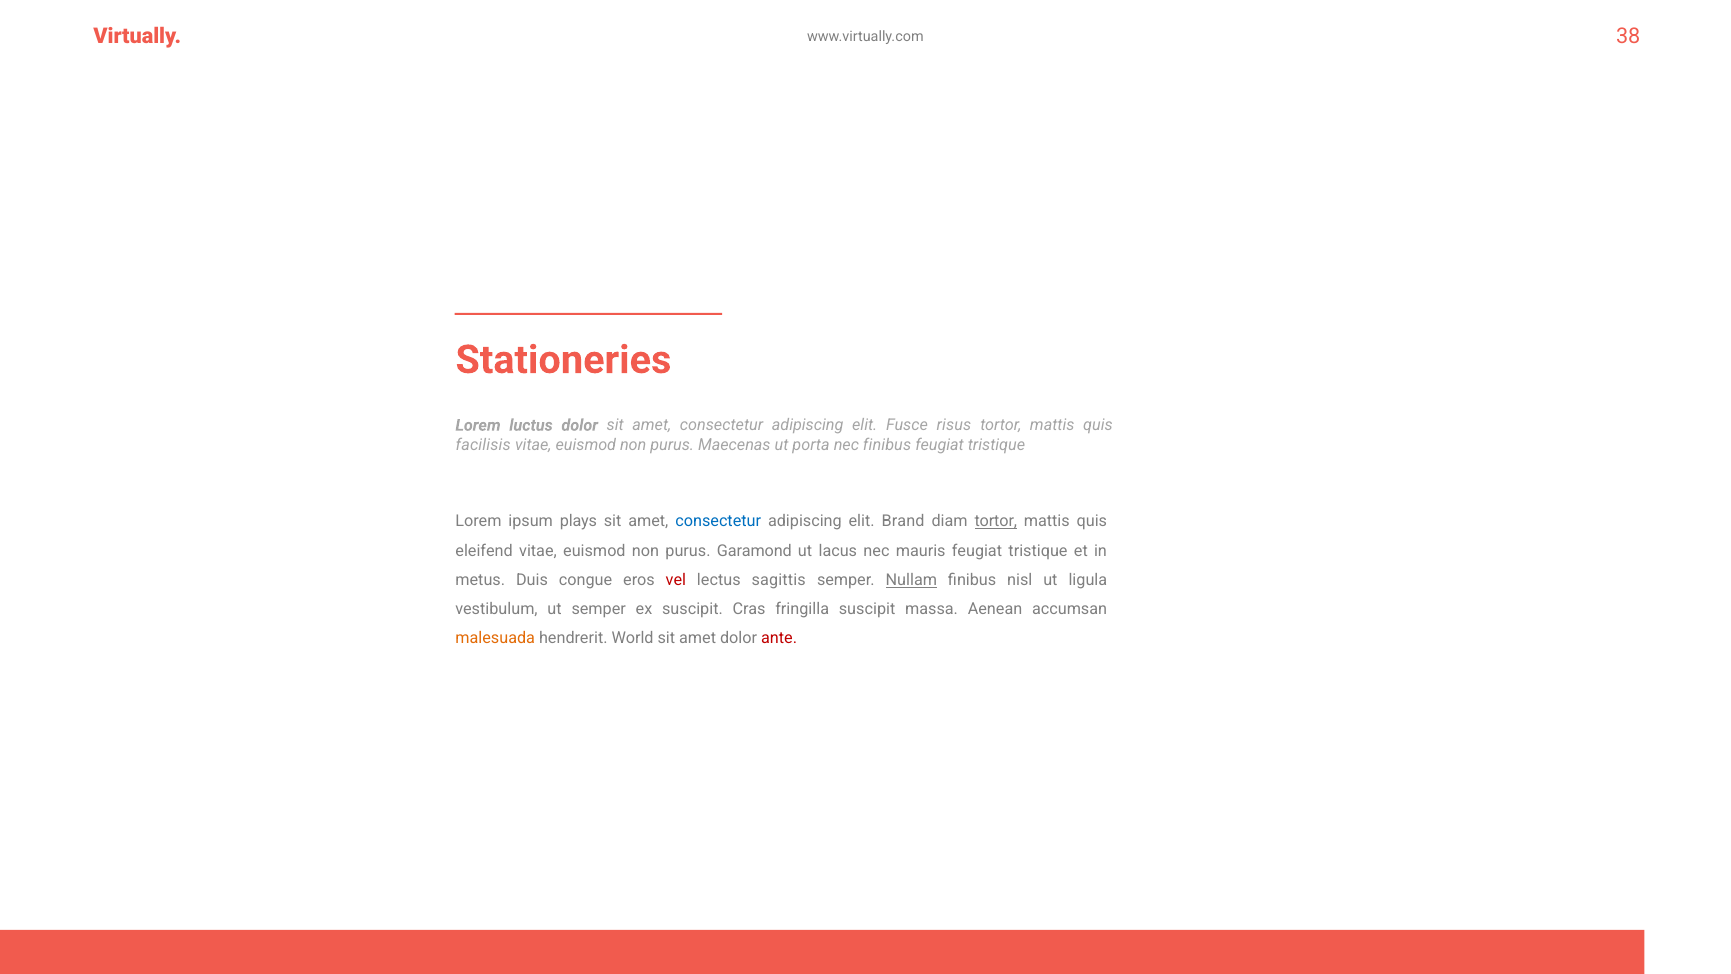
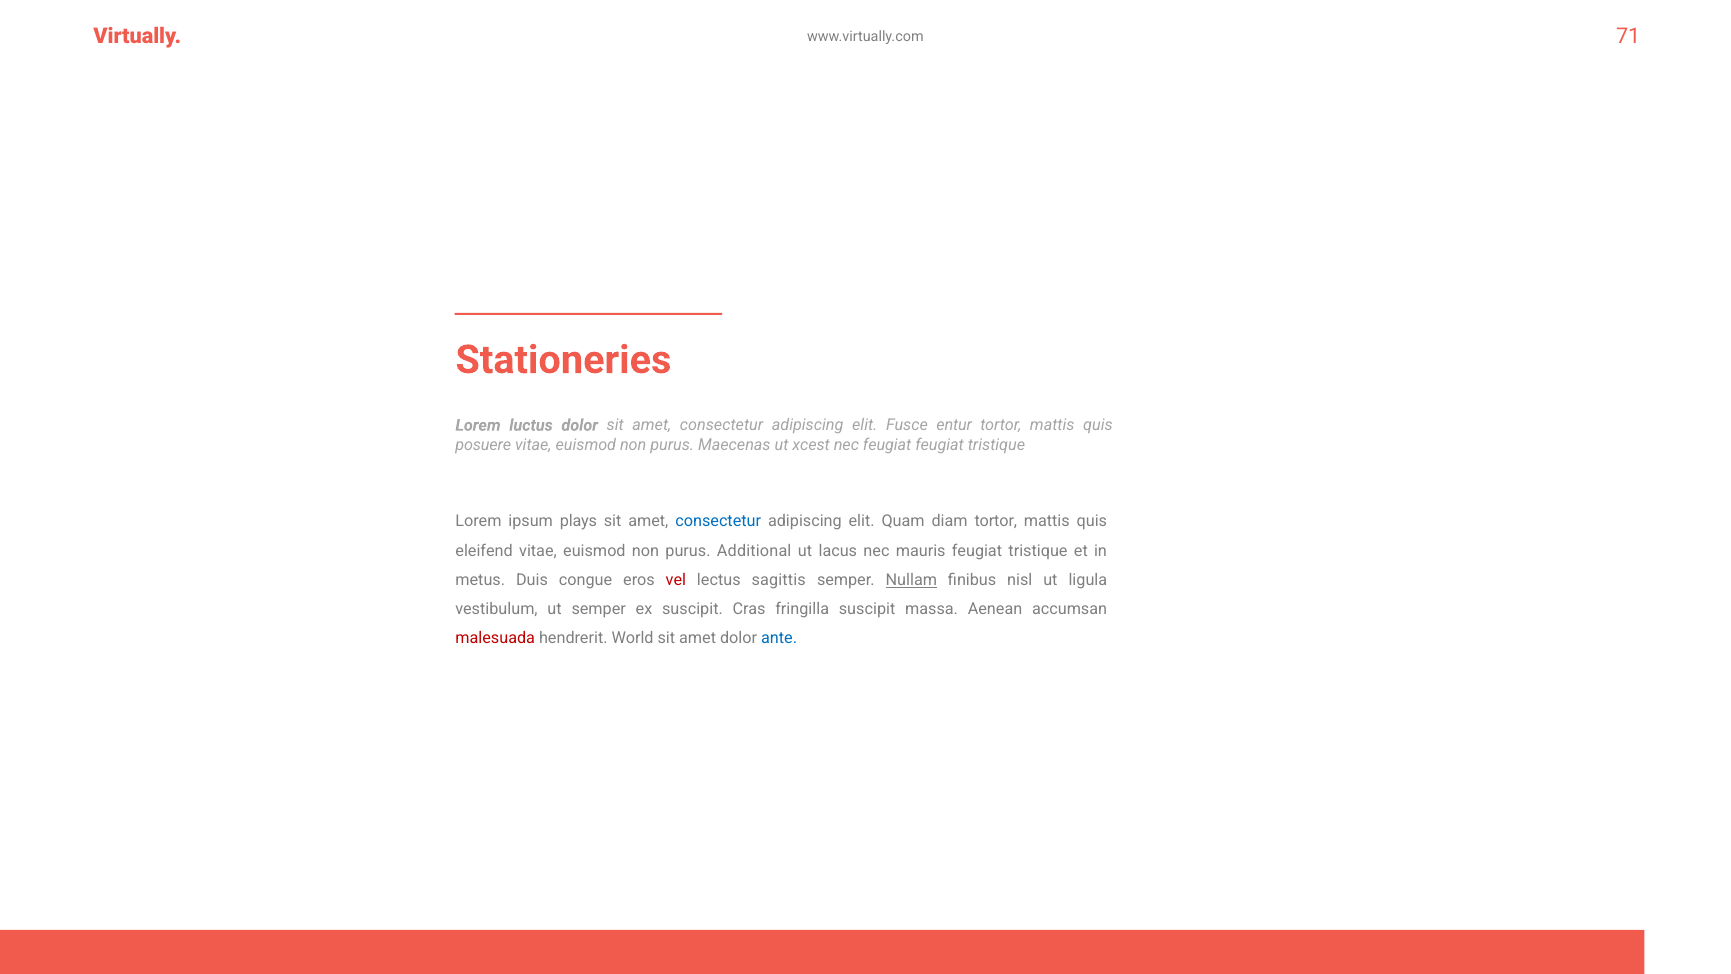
38: 38 -> 71
risus: risus -> entur
facilisis: facilisis -> posuere
porta: porta -> xcest
nec finibus: finibus -> feugiat
Brand: Brand -> Quam
tortor at (996, 521) underline: present -> none
Garamond: Garamond -> Additional
malesuada colour: orange -> red
ante colour: red -> blue
